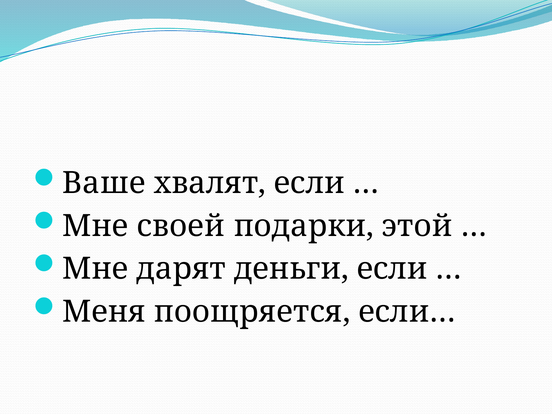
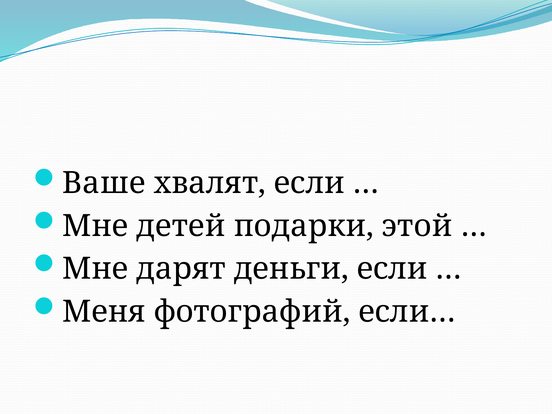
своей: своей -> детей
поощряется: поощряется -> фотографий
